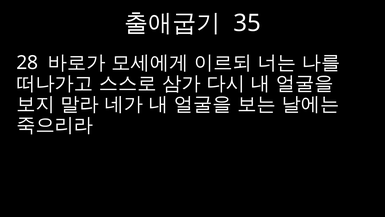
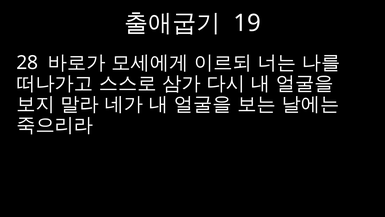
35: 35 -> 19
